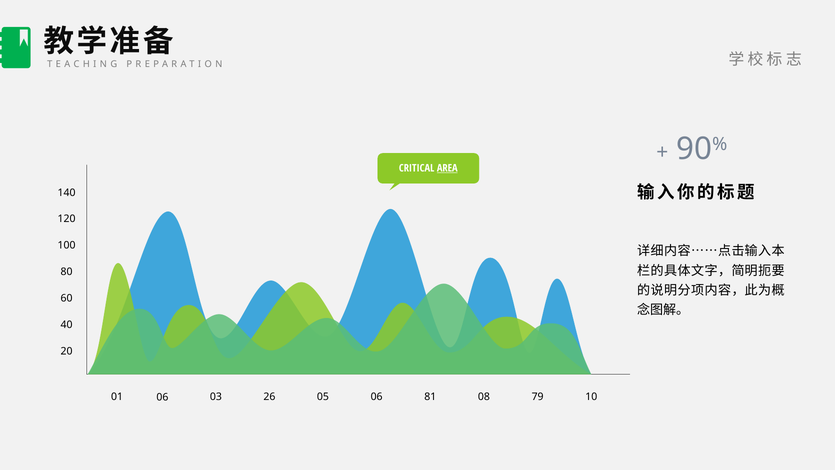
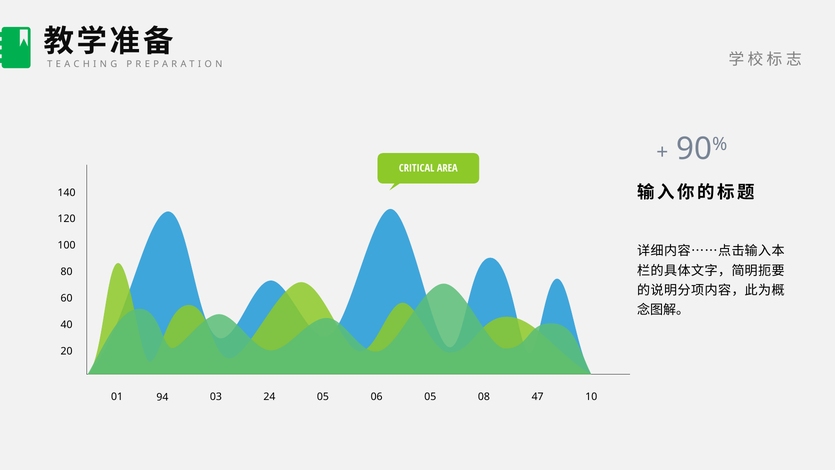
AREA underline: present -> none
01 06: 06 -> 94
26: 26 -> 24
06 81: 81 -> 05
79: 79 -> 47
